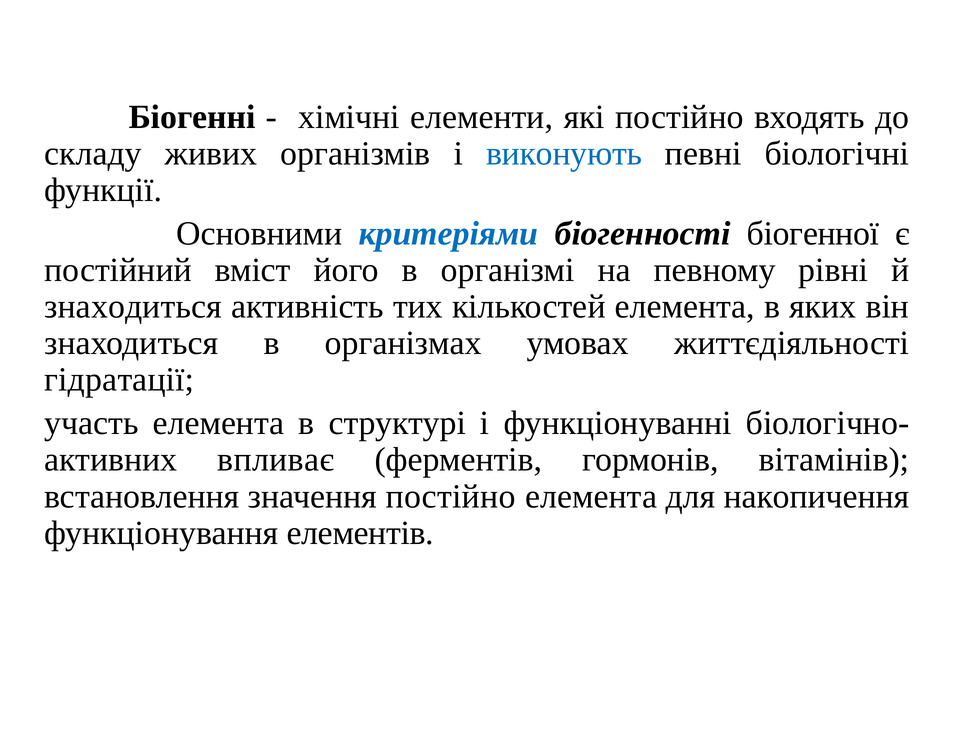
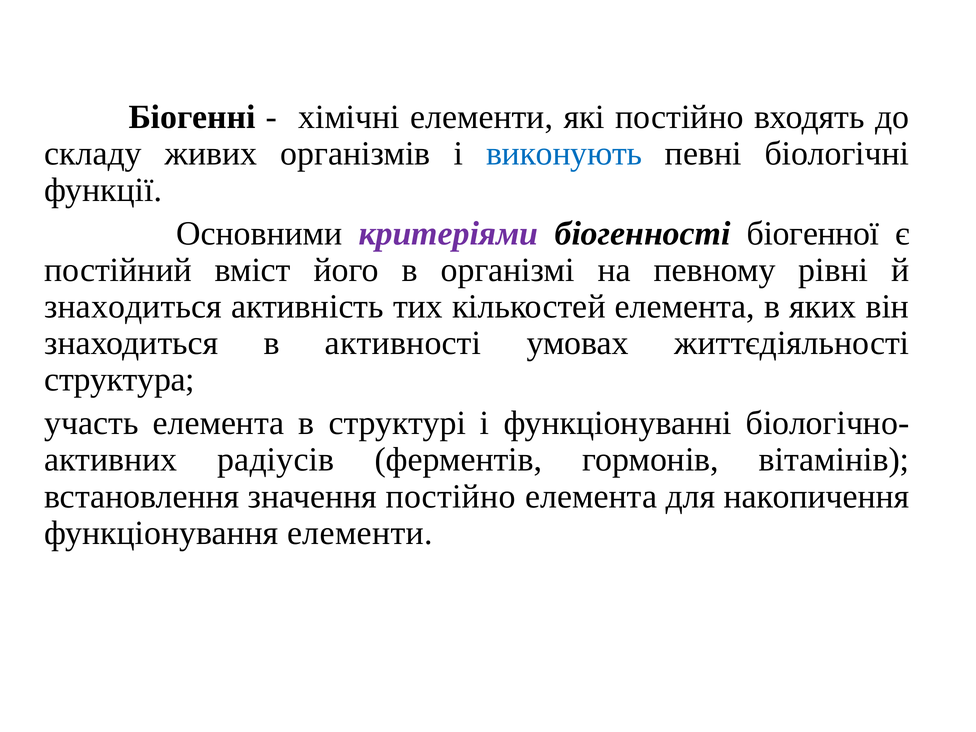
критеріями colour: blue -> purple
організмах: організмах -> активності
гідратації: гідратації -> структура
впливає: впливає -> радіусів
функціонування елементів: елементів -> елементи
